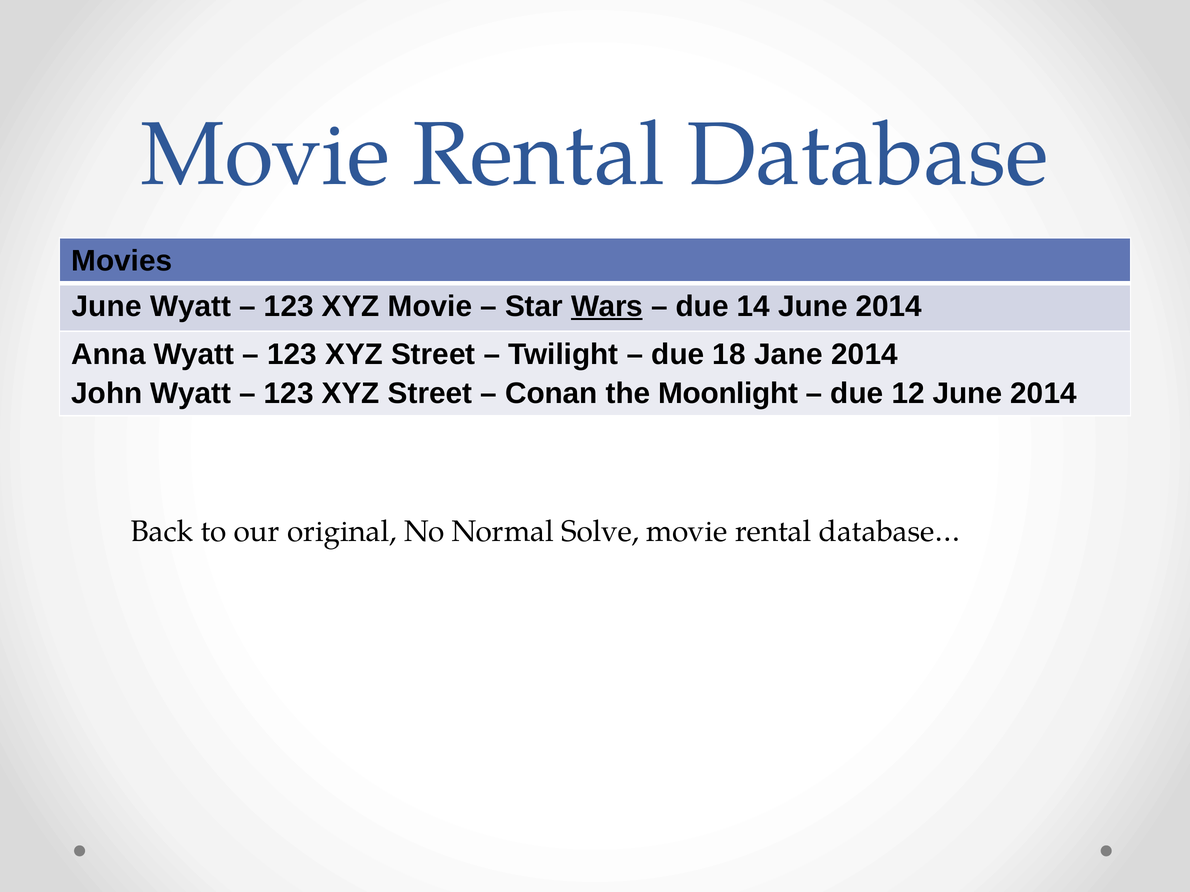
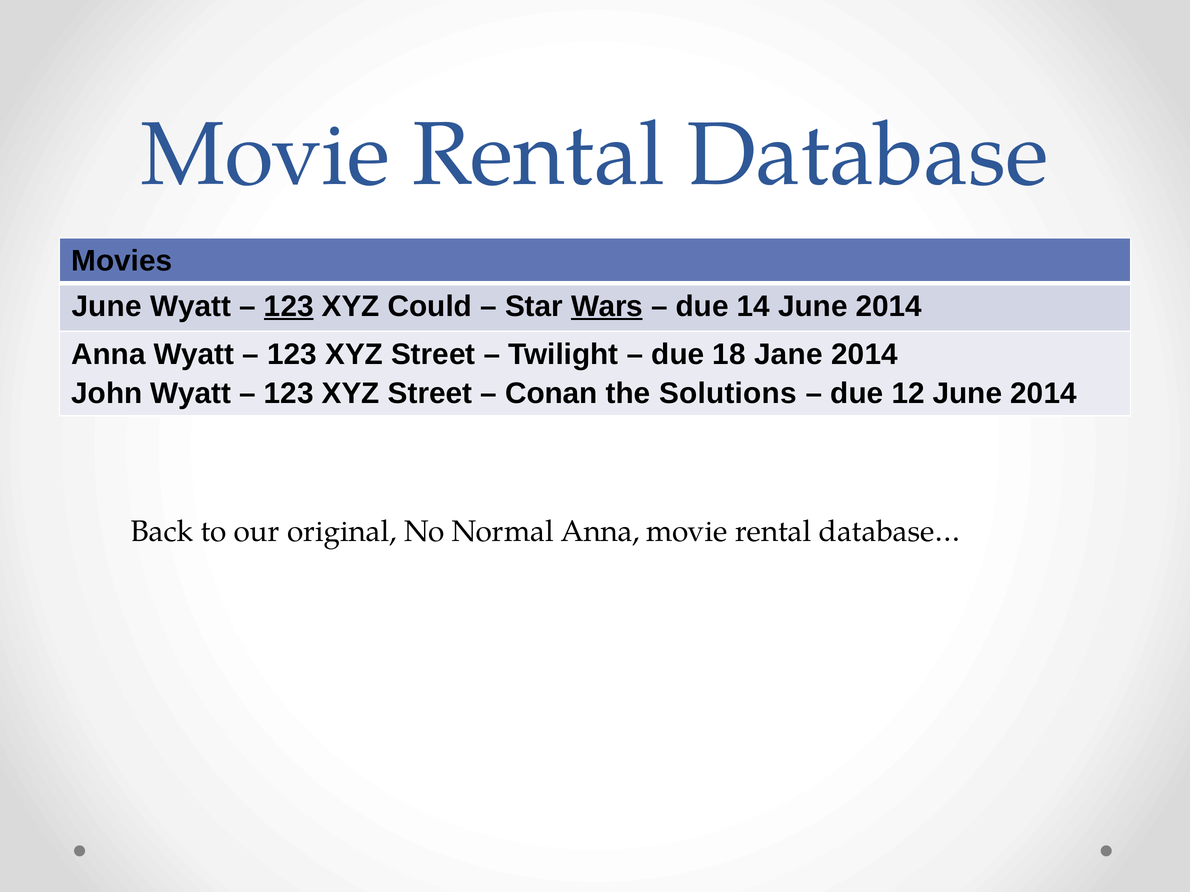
123 at (289, 306) underline: none -> present
XYZ Movie: Movie -> Could
Moonlight: Moonlight -> Solutions
Normal Solve: Solve -> Anna
